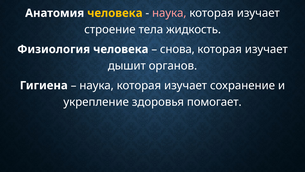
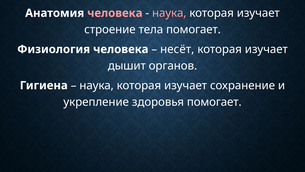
человека at (115, 13) colour: yellow -> pink
тела жидкость: жидкость -> помогает
снова: снова -> несёт
